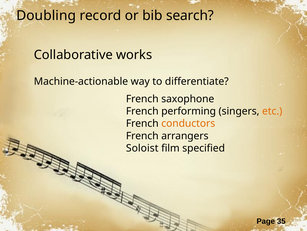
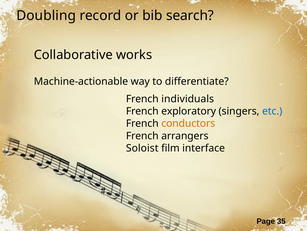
saxophone: saxophone -> individuals
performing: performing -> exploratory
etc colour: orange -> blue
specified: specified -> interface
